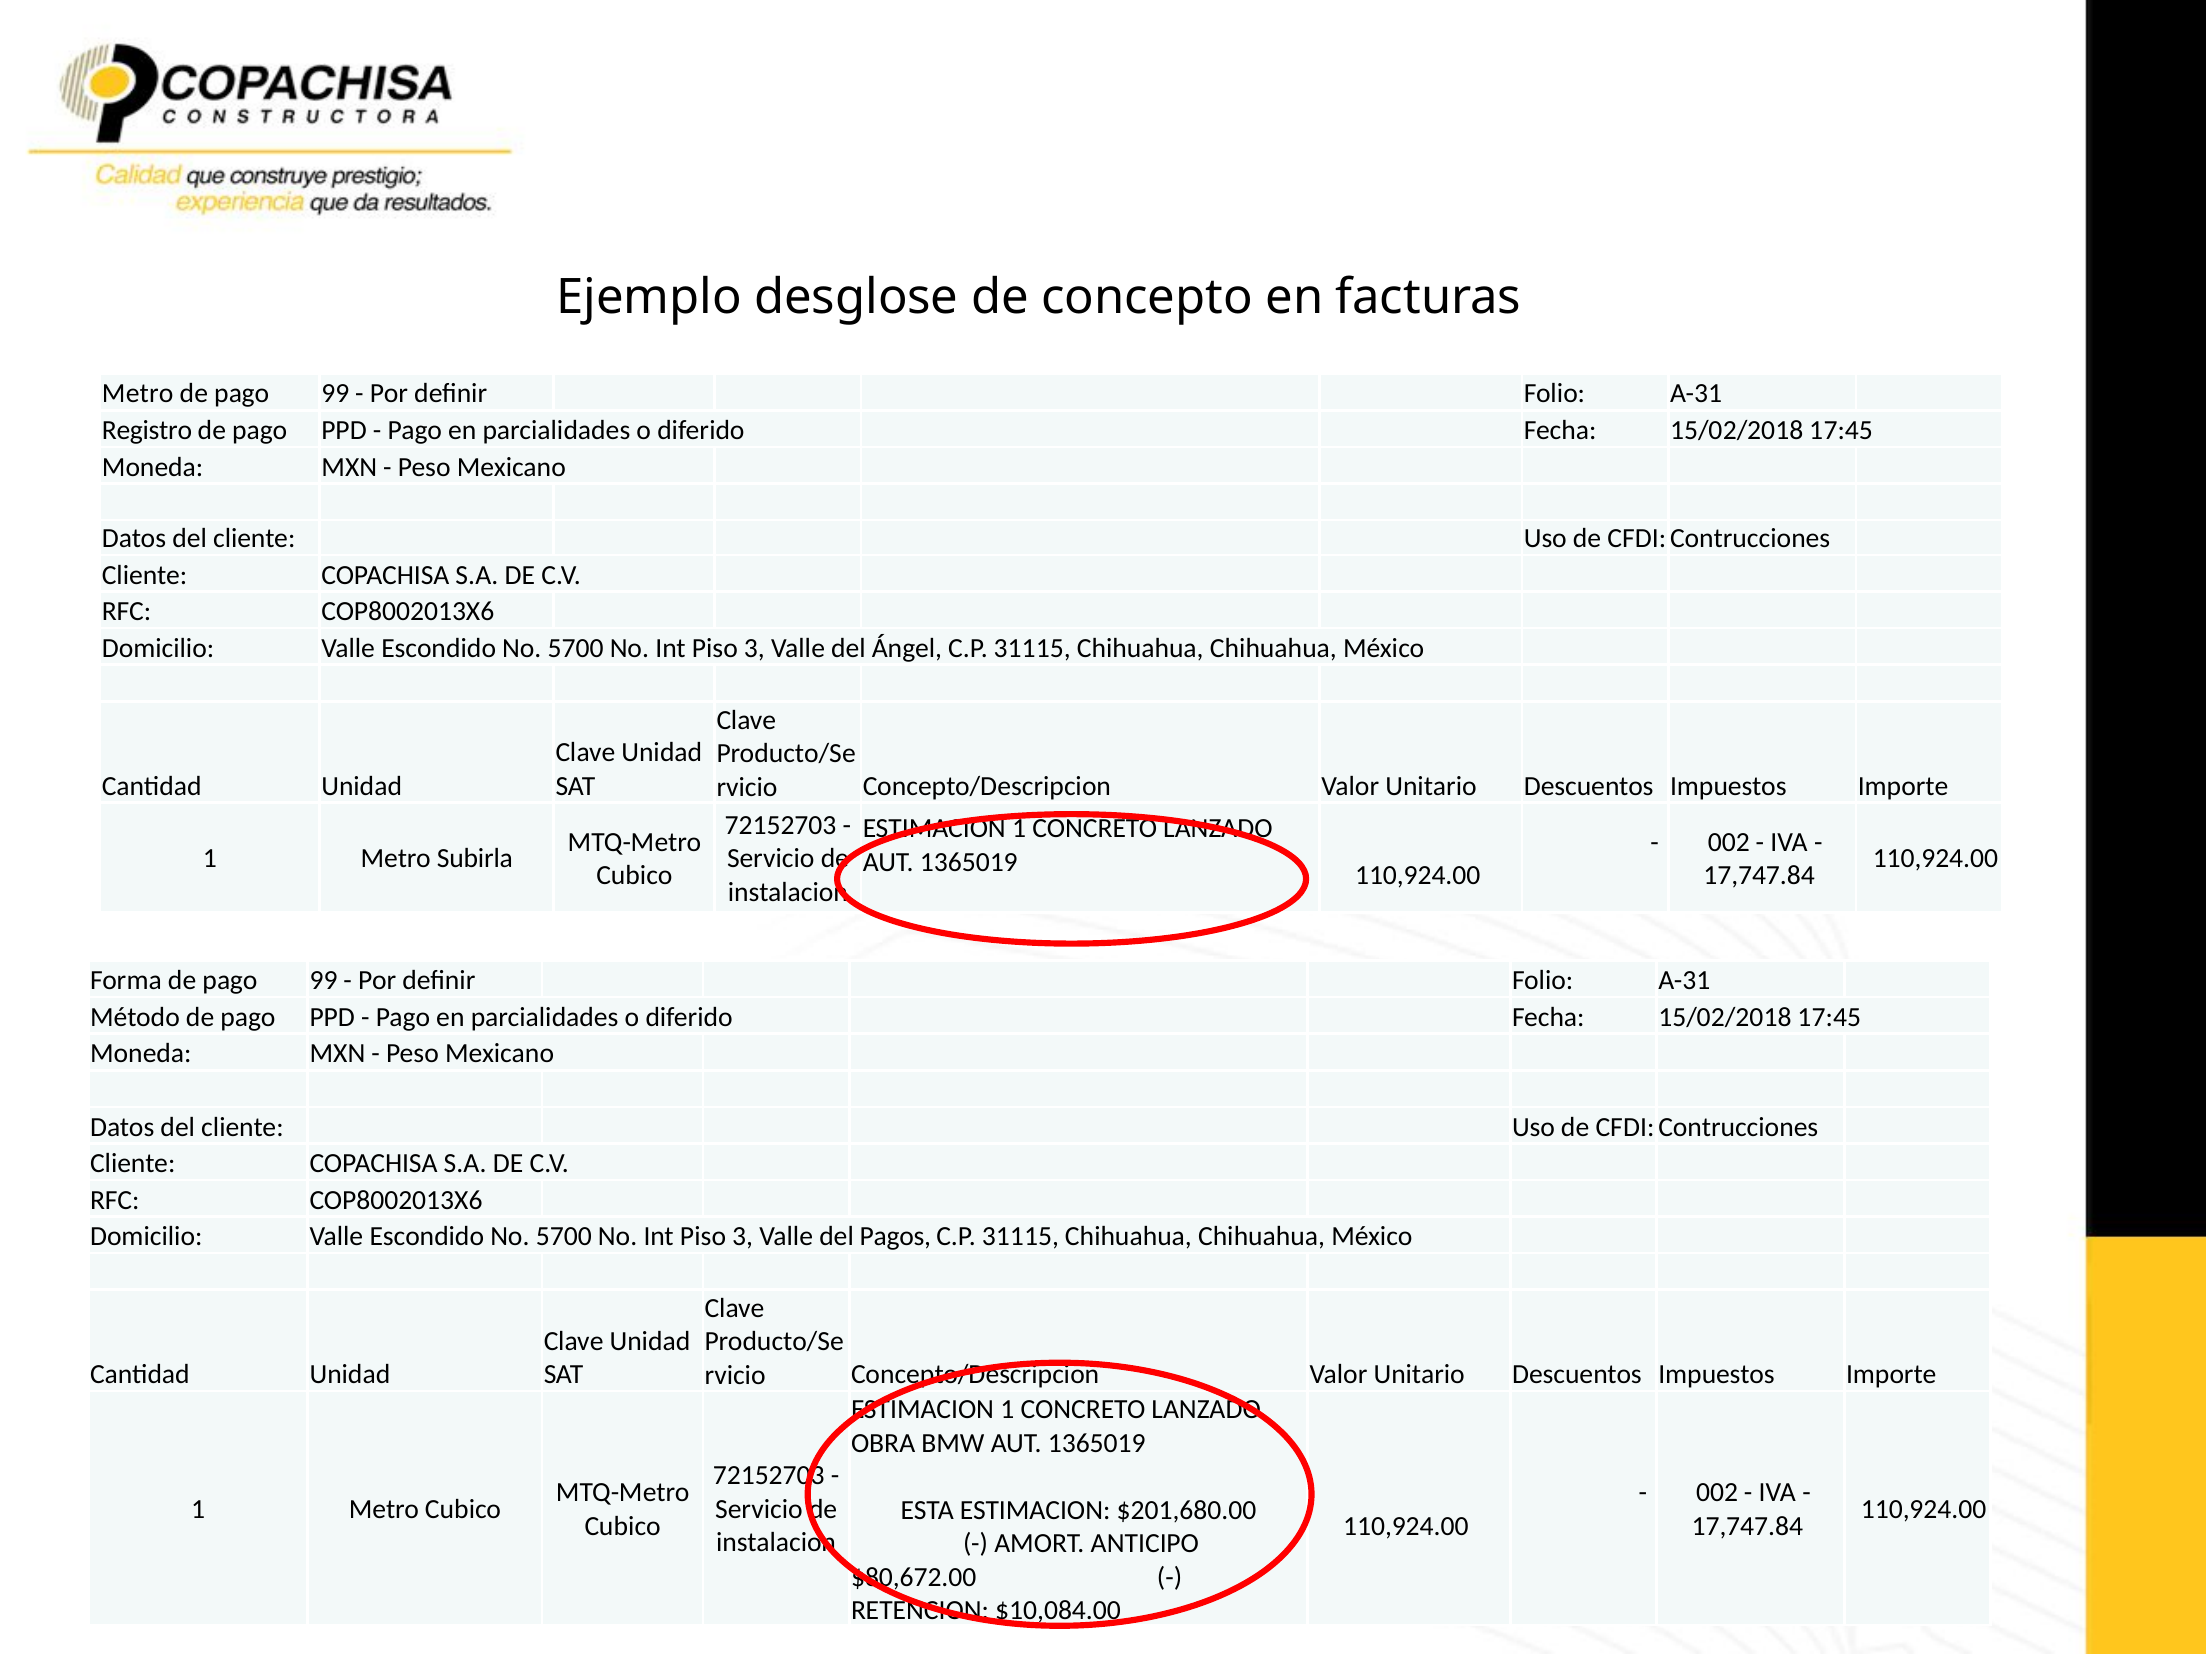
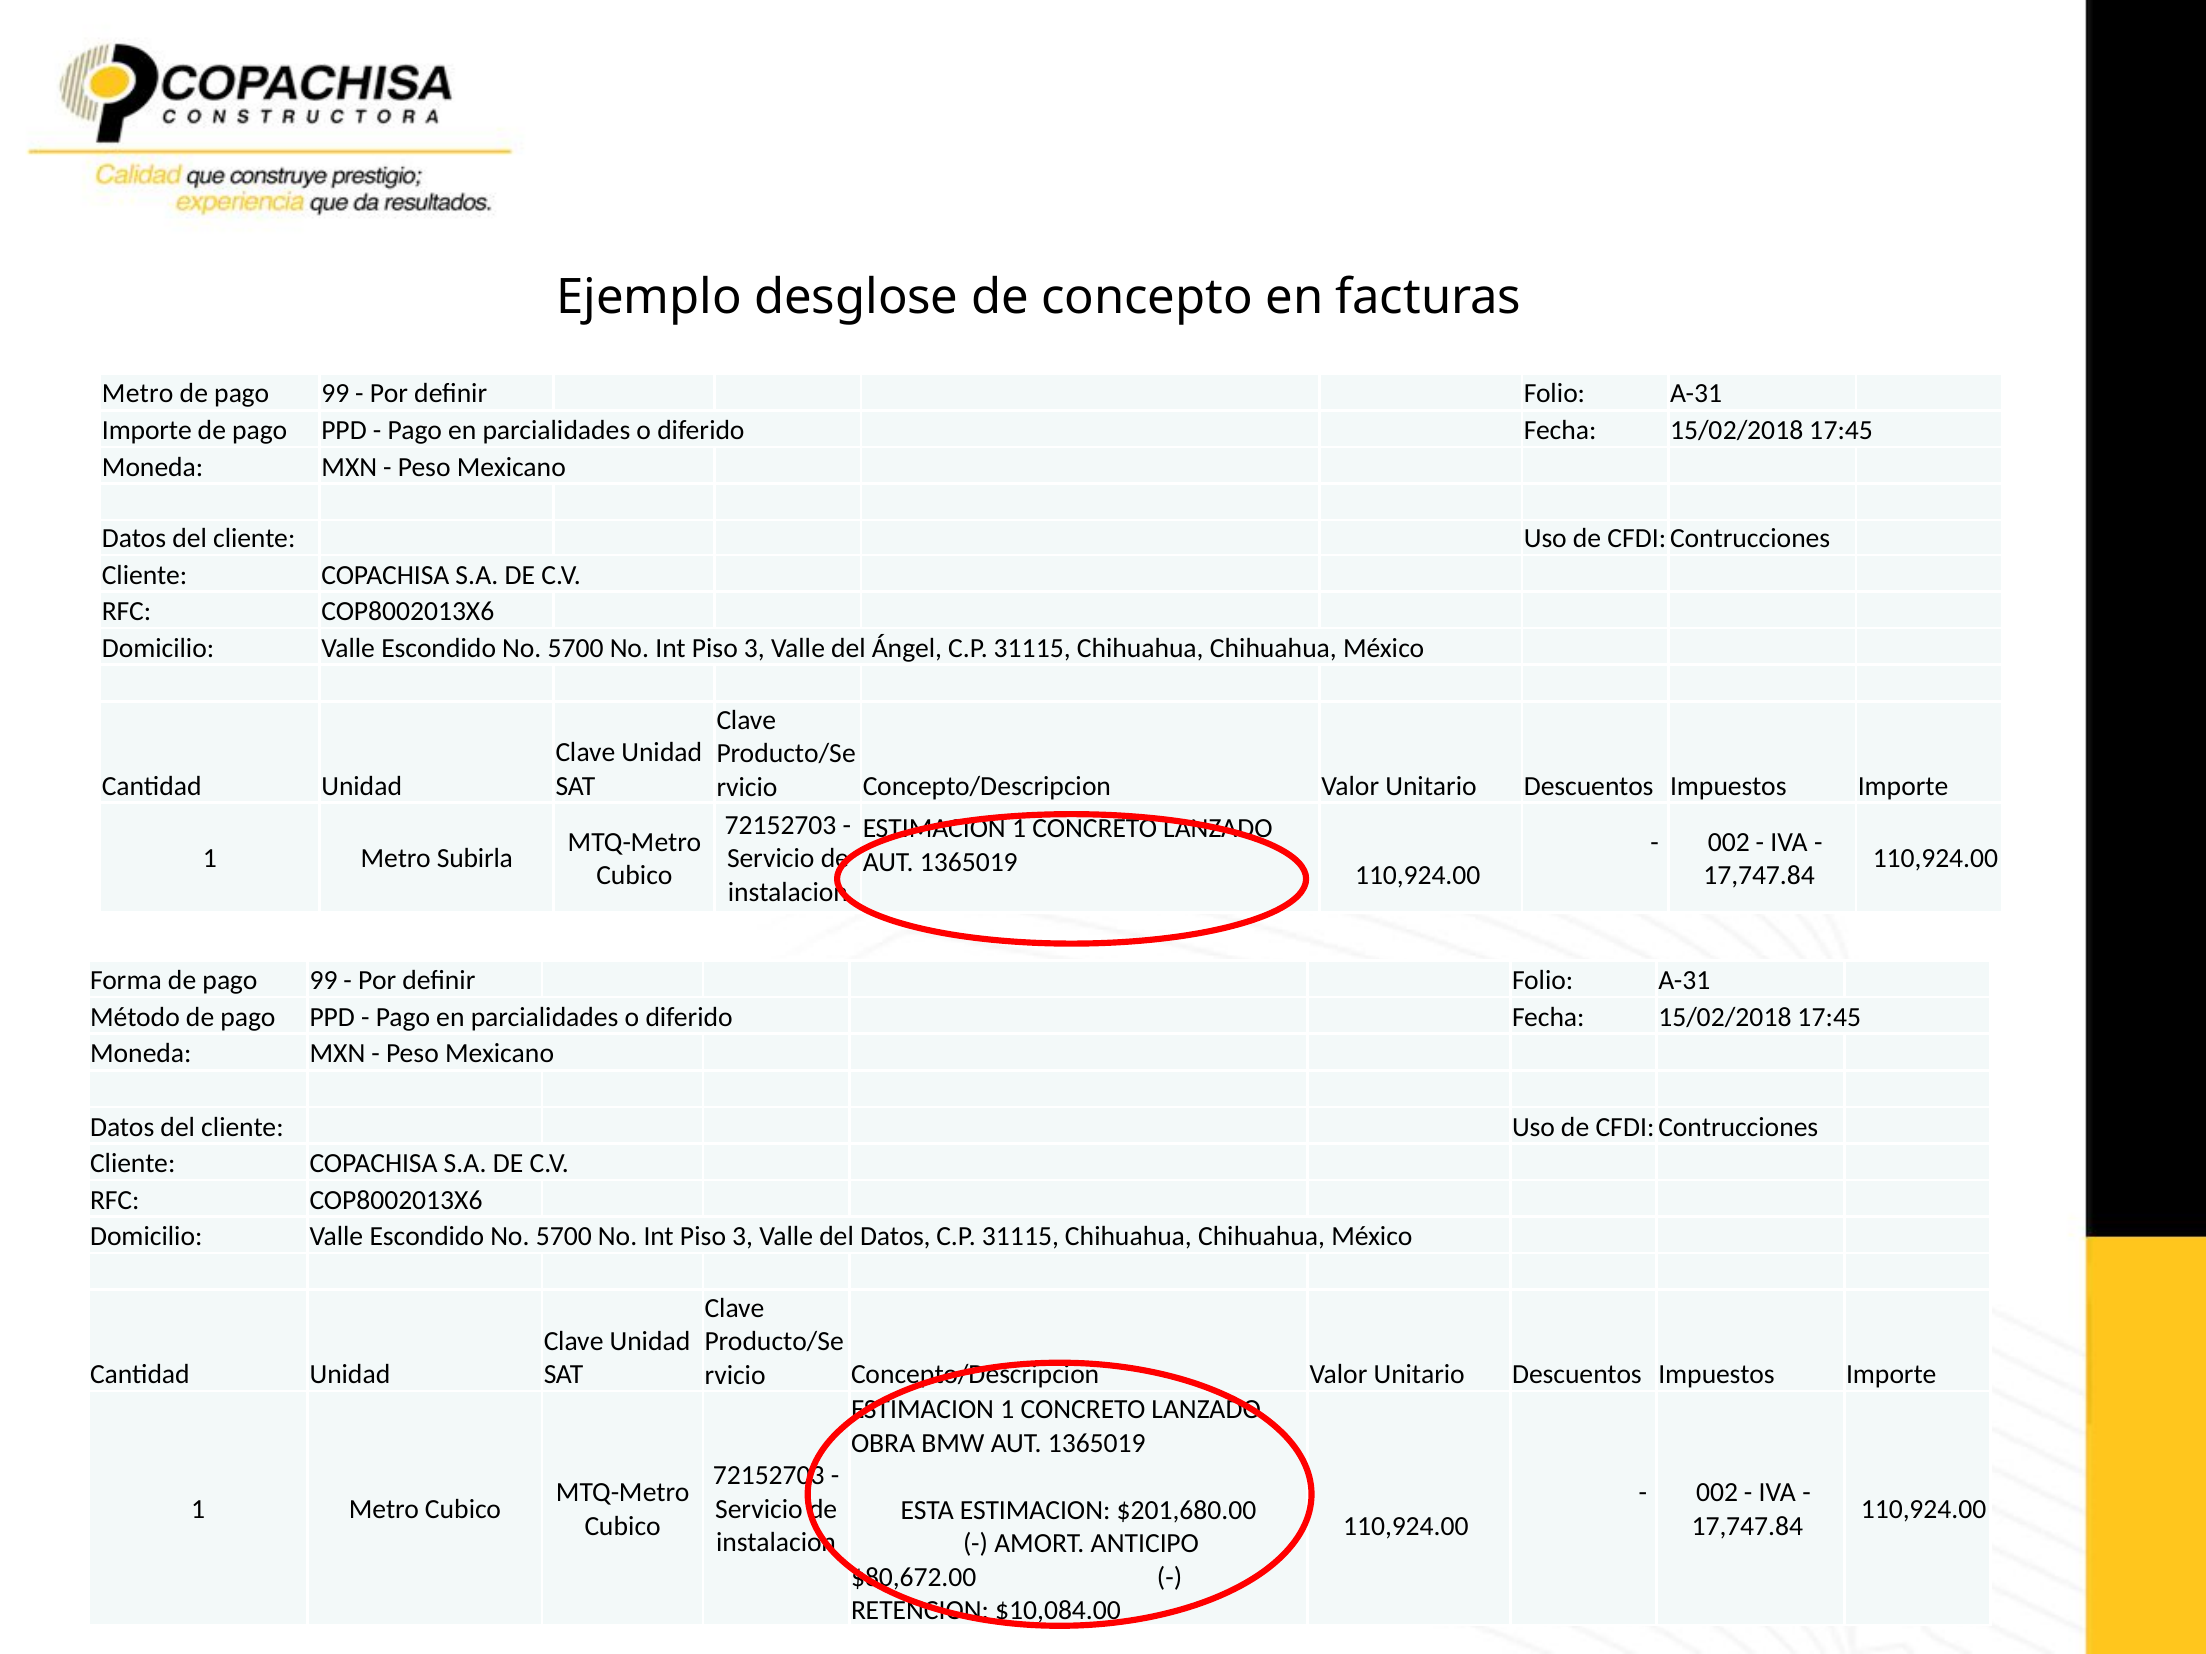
Registro at (147, 431): Registro -> Importe
del Pagos: Pagos -> Datos
